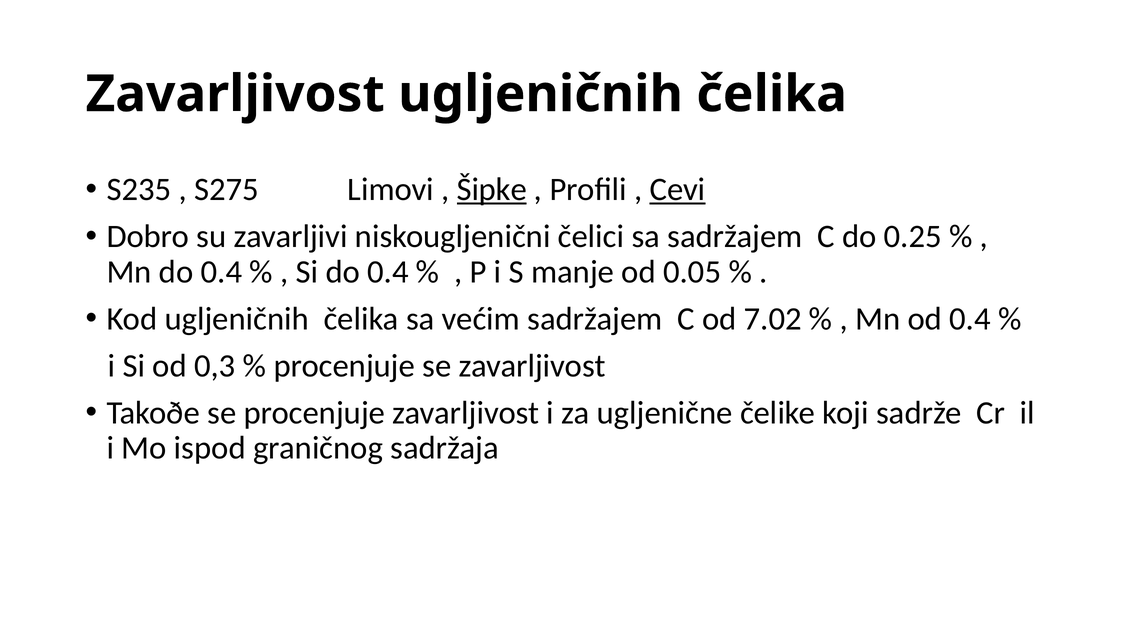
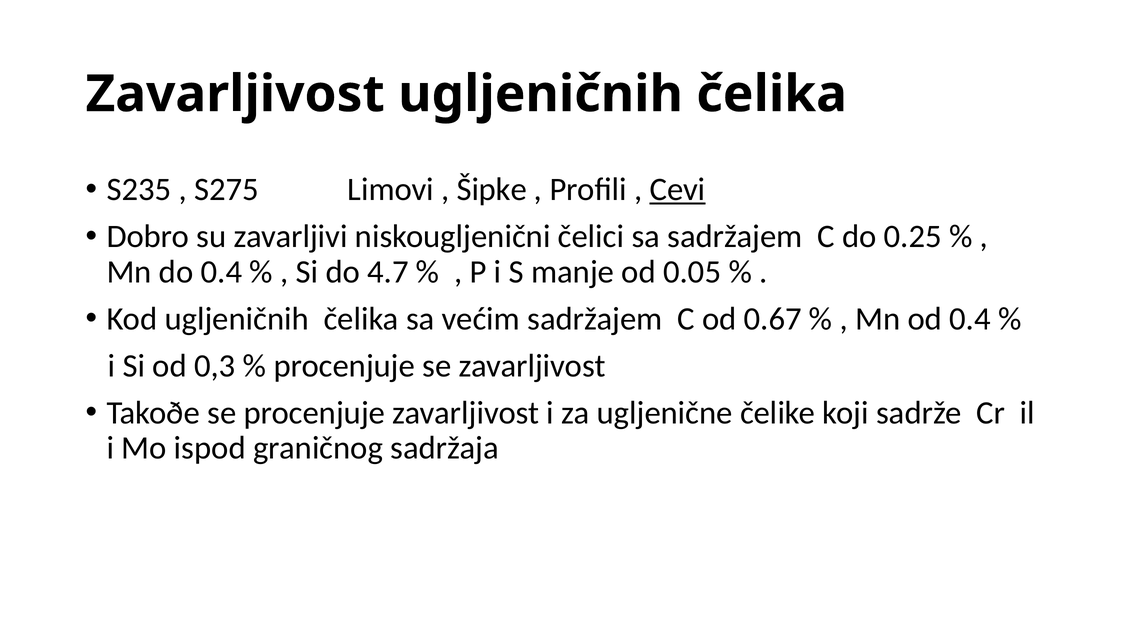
Šipke underline: present -> none
Si do 0.4: 0.4 -> 4.7
7.02: 7.02 -> 0.67
